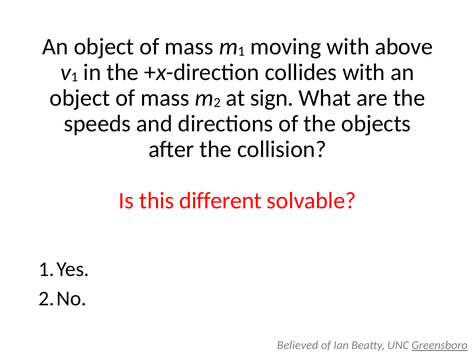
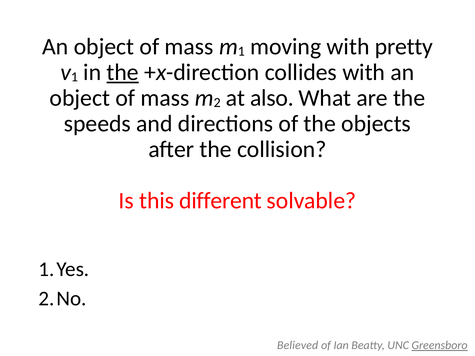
above: above -> pretty
the at (123, 72) underline: none -> present
sign: sign -> also
